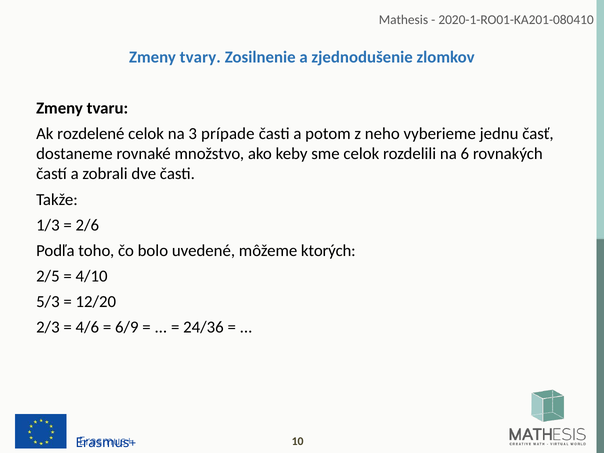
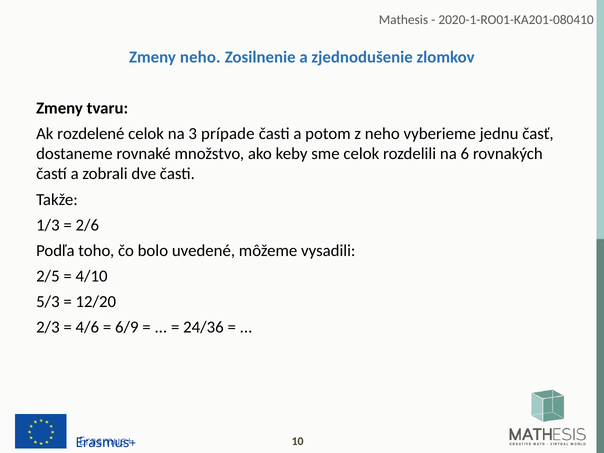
Zmeny tvary: tvary -> neho
ktorých: ktorých -> vysadili
